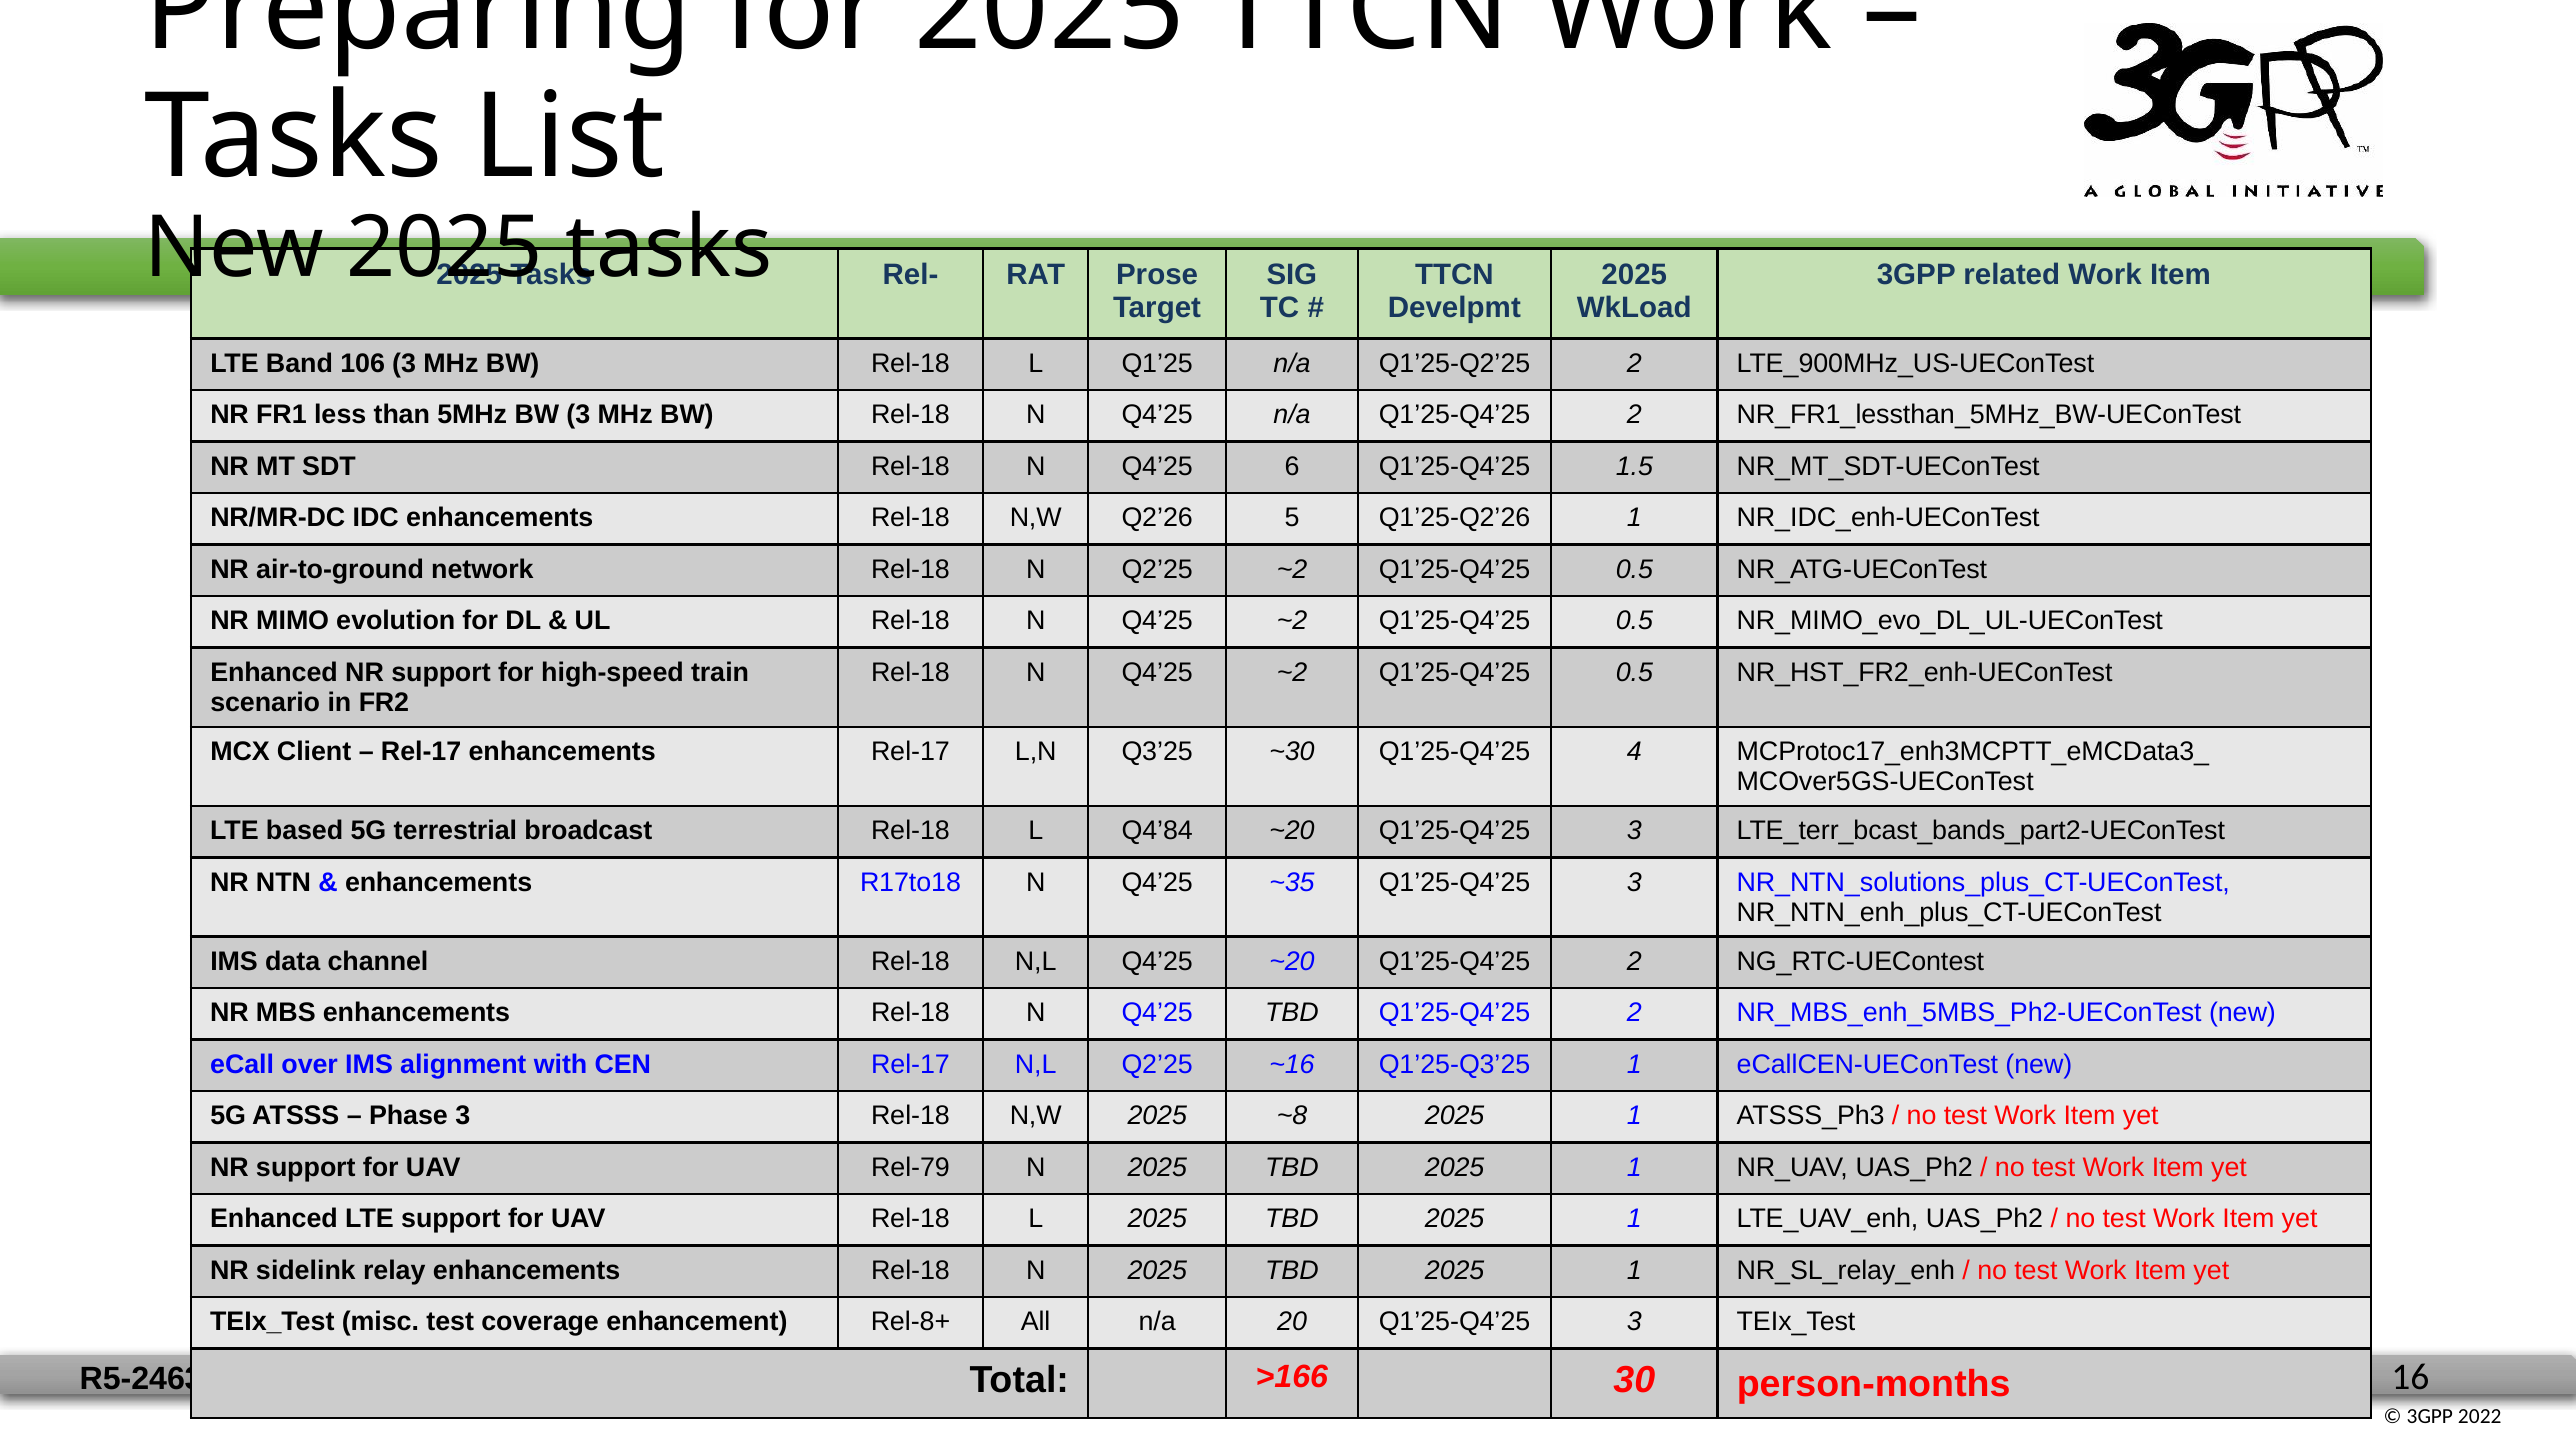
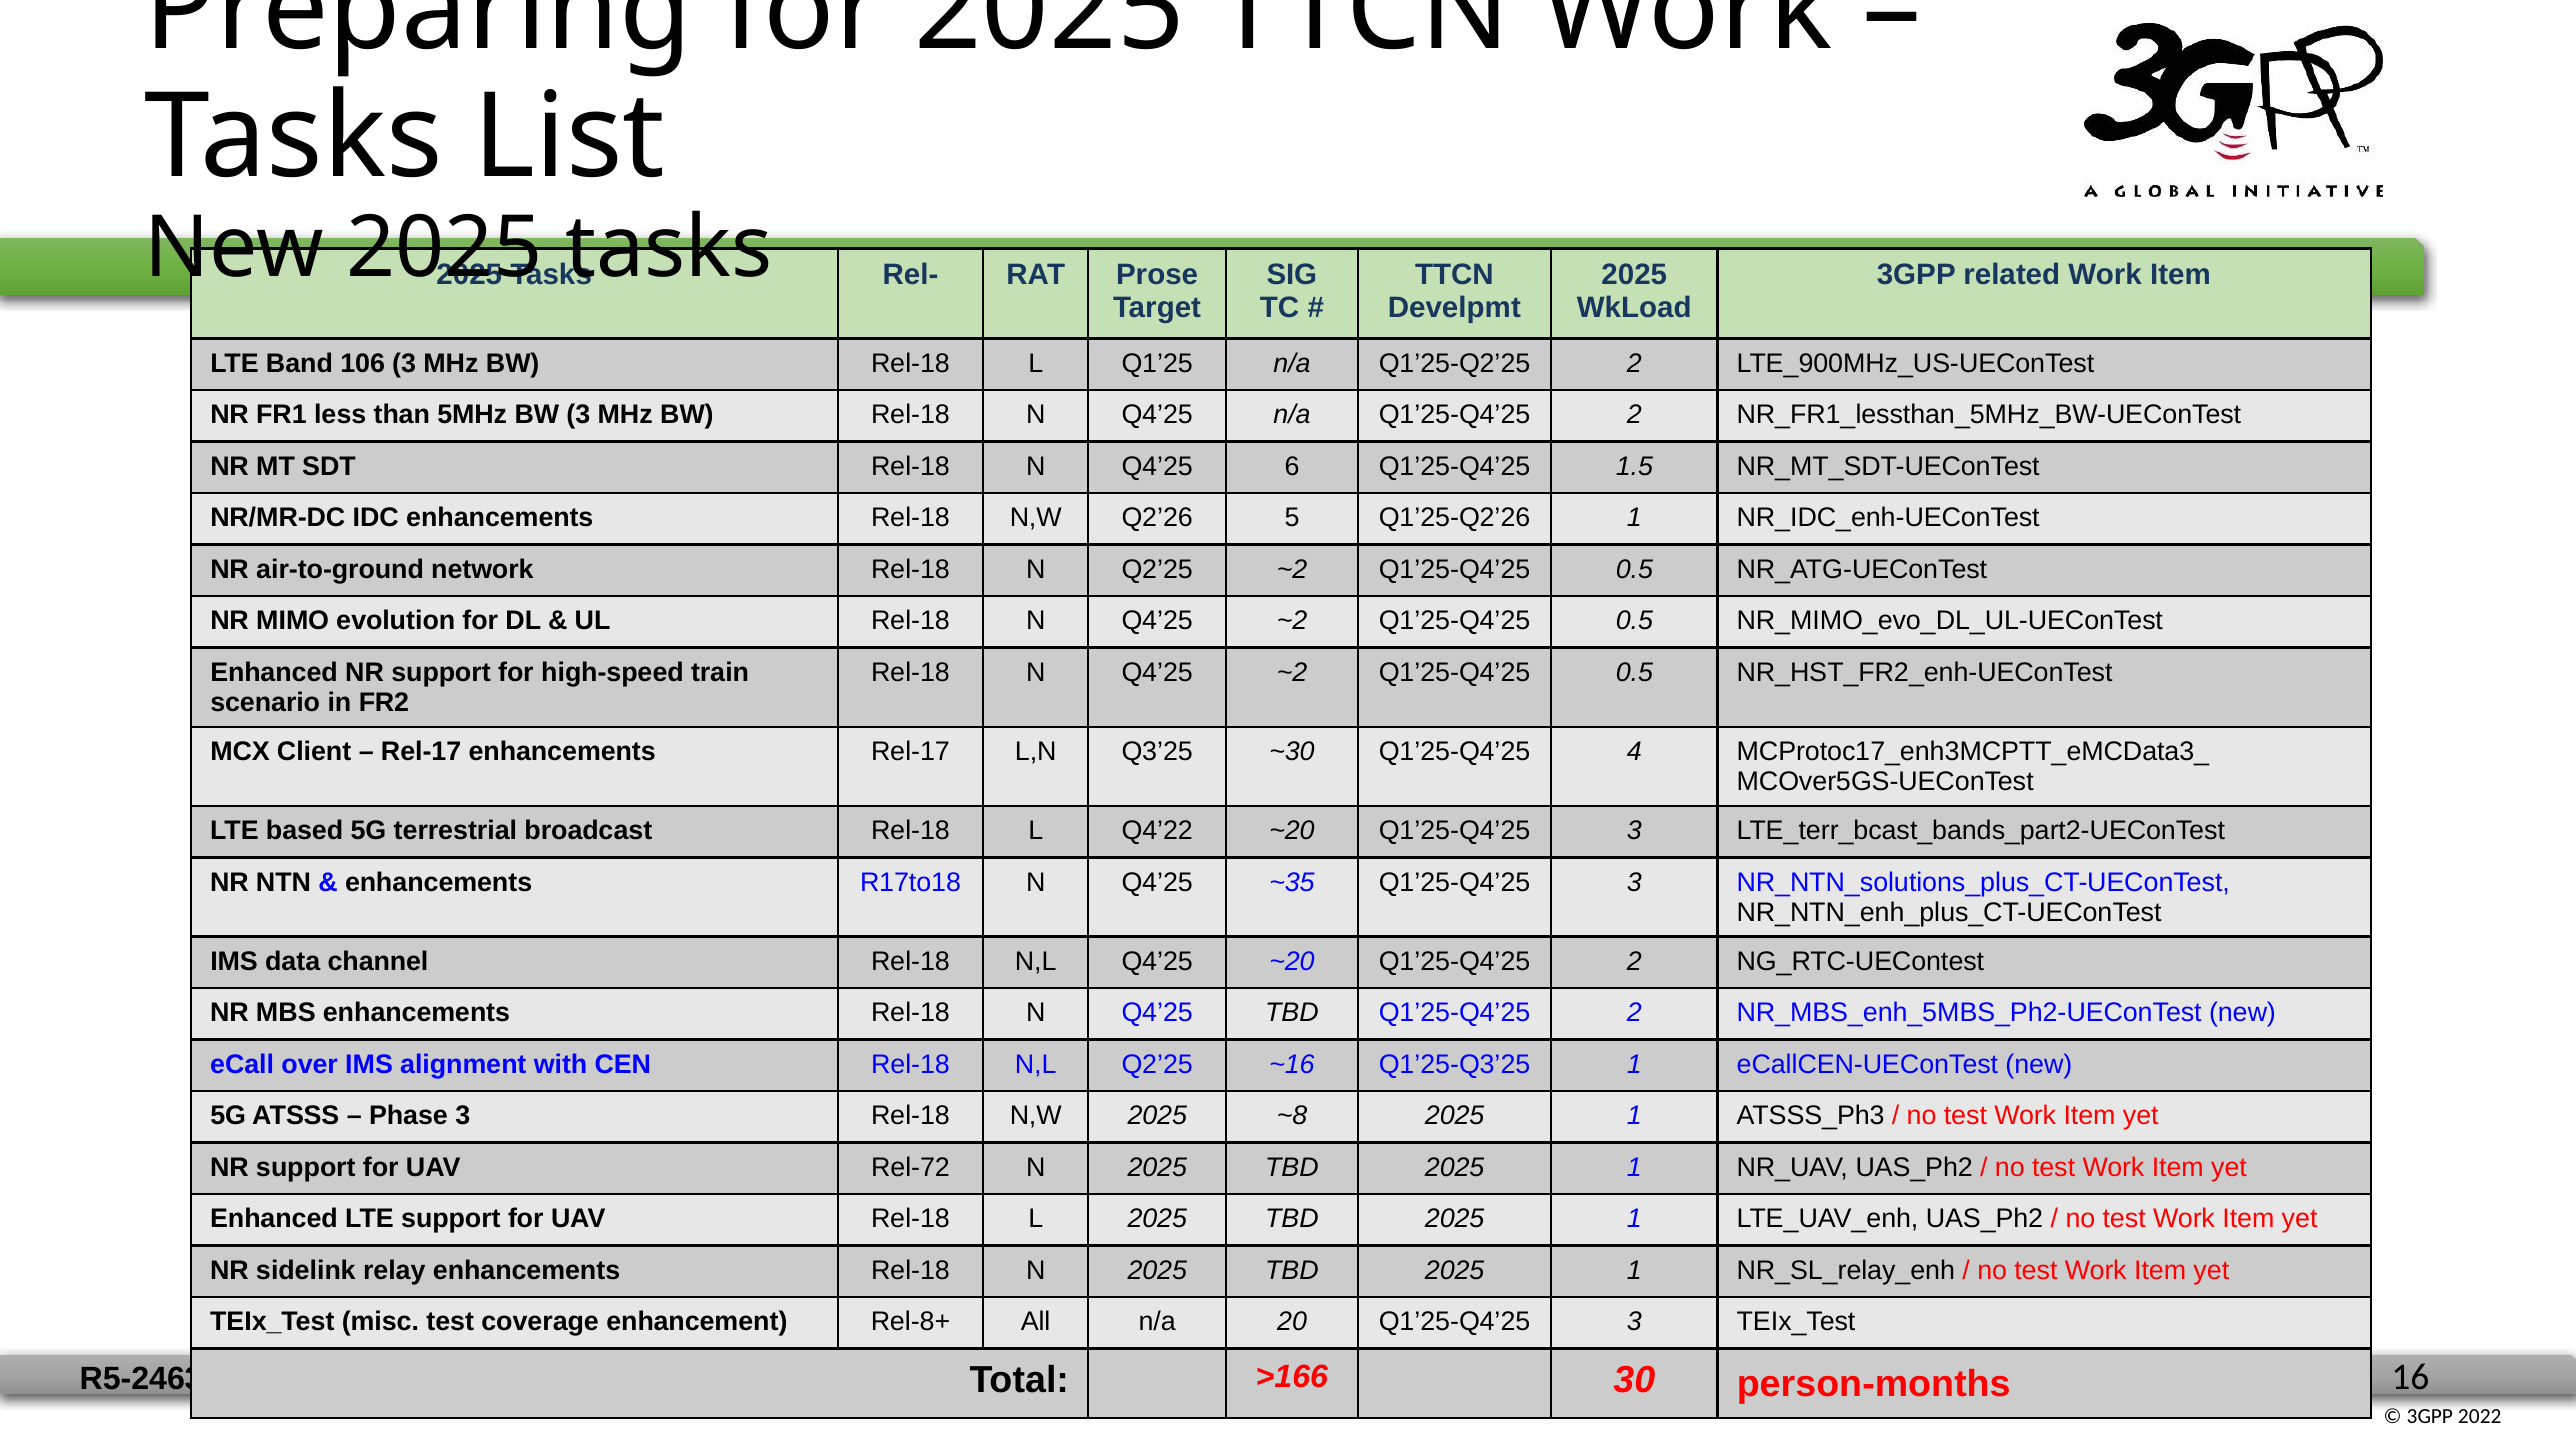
Q4’84: Q4’84 -> Q4’22
CEN Rel-17: Rel-17 -> Rel-18
Rel-79: Rel-79 -> Rel-72
